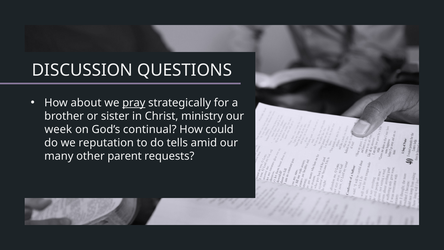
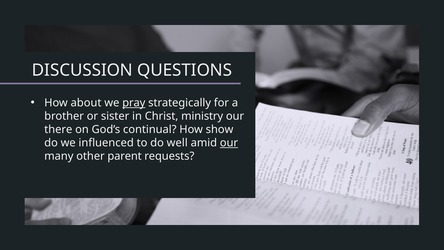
week: week -> there
could: could -> show
reputation: reputation -> influenced
tells: tells -> well
our at (229, 143) underline: none -> present
